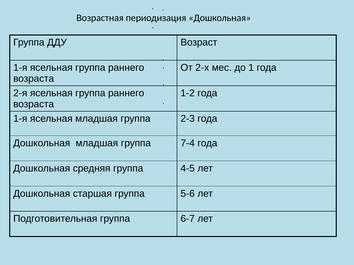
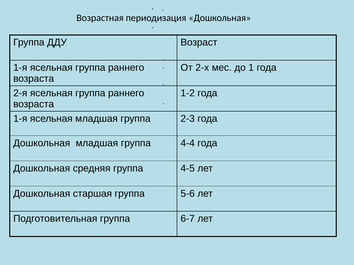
7-4: 7-4 -> 4-4
